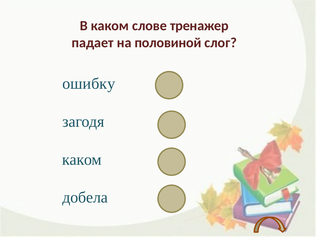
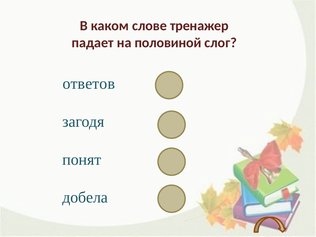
ошибку: ошибку -> ответов
каком at (82, 160): каком -> понят
